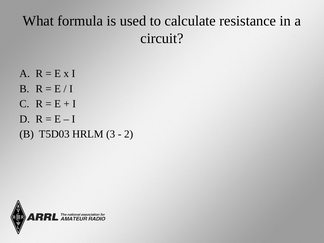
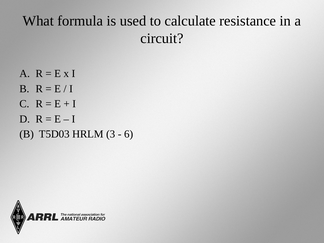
2: 2 -> 6
